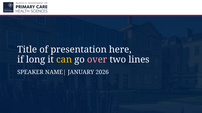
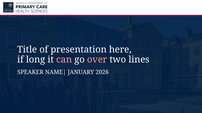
can colour: yellow -> pink
